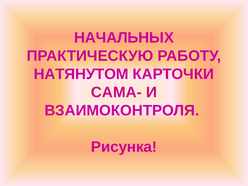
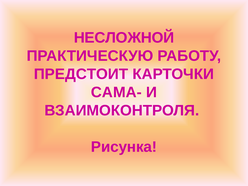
НАЧАЛЬНЫХ: НАЧАЛЬНЫХ -> НЕСЛОЖНОЙ
НАТЯНУТОМ: НАТЯНУТОМ -> ПРЕДСТОИТ
